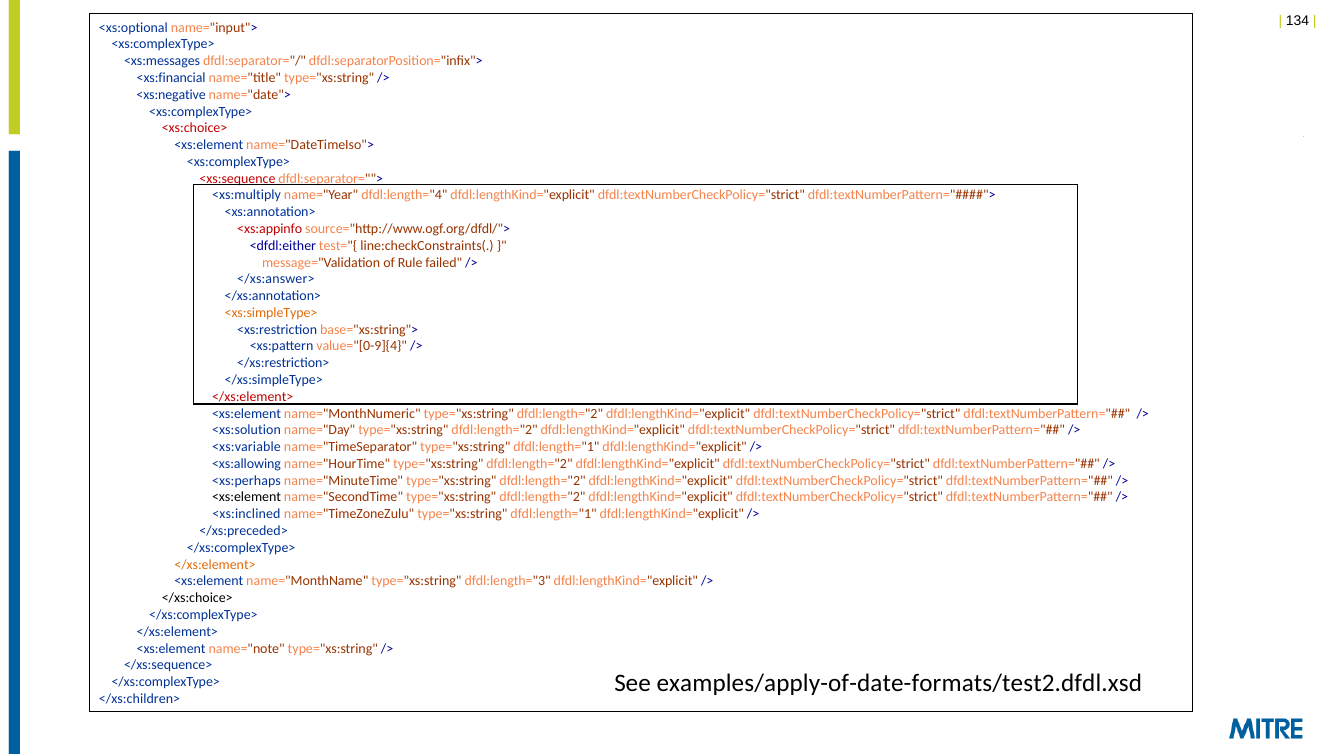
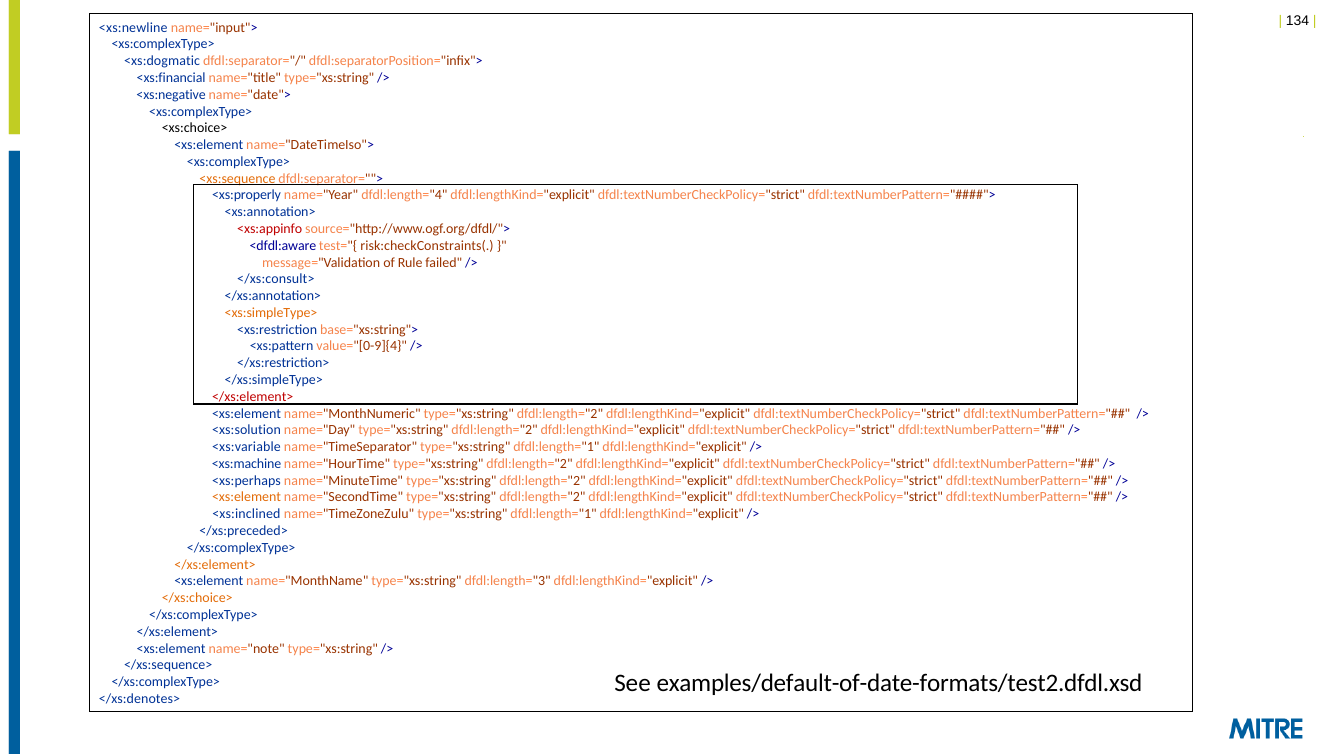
<xs:optional: <xs:optional -> <xs:newline
<xs:messages: <xs:messages -> <xs:dogmatic
<xs:choice> colour: red -> black
<xs:sequence colour: red -> orange
<xs:multiply: <xs:multiply -> <xs:properly
<dfdl:either: <dfdl:either -> <dfdl:aware
line:checkConstraints(: line:checkConstraints( -> risk:checkConstraints(
</xs:answer>: </xs:answer> -> </xs:consult>
<xs:allowing: <xs:allowing -> <xs:machine
<xs:element at (247, 498) colour: black -> orange
</xs:choice> colour: black -> orange
examples/apply-of-date-formats/test2.dfdl.xsd: examples/apply-of-date-formats/test2.dfdl.xsd -> examples/default-of-date-formats/test2.dfdl.xsd
</xs:children>: </xs:children> -> </xs:denotes>
